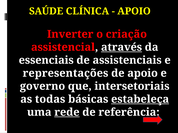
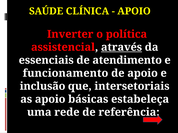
criação: criação -> política
assistenciais: assistenciais -> atendimento
representações: representações -> funcionamento
governo: governo -> inclusão
as todas: todas -> apoio
estabeleça underline: present -> none
rede underline: present -> none
